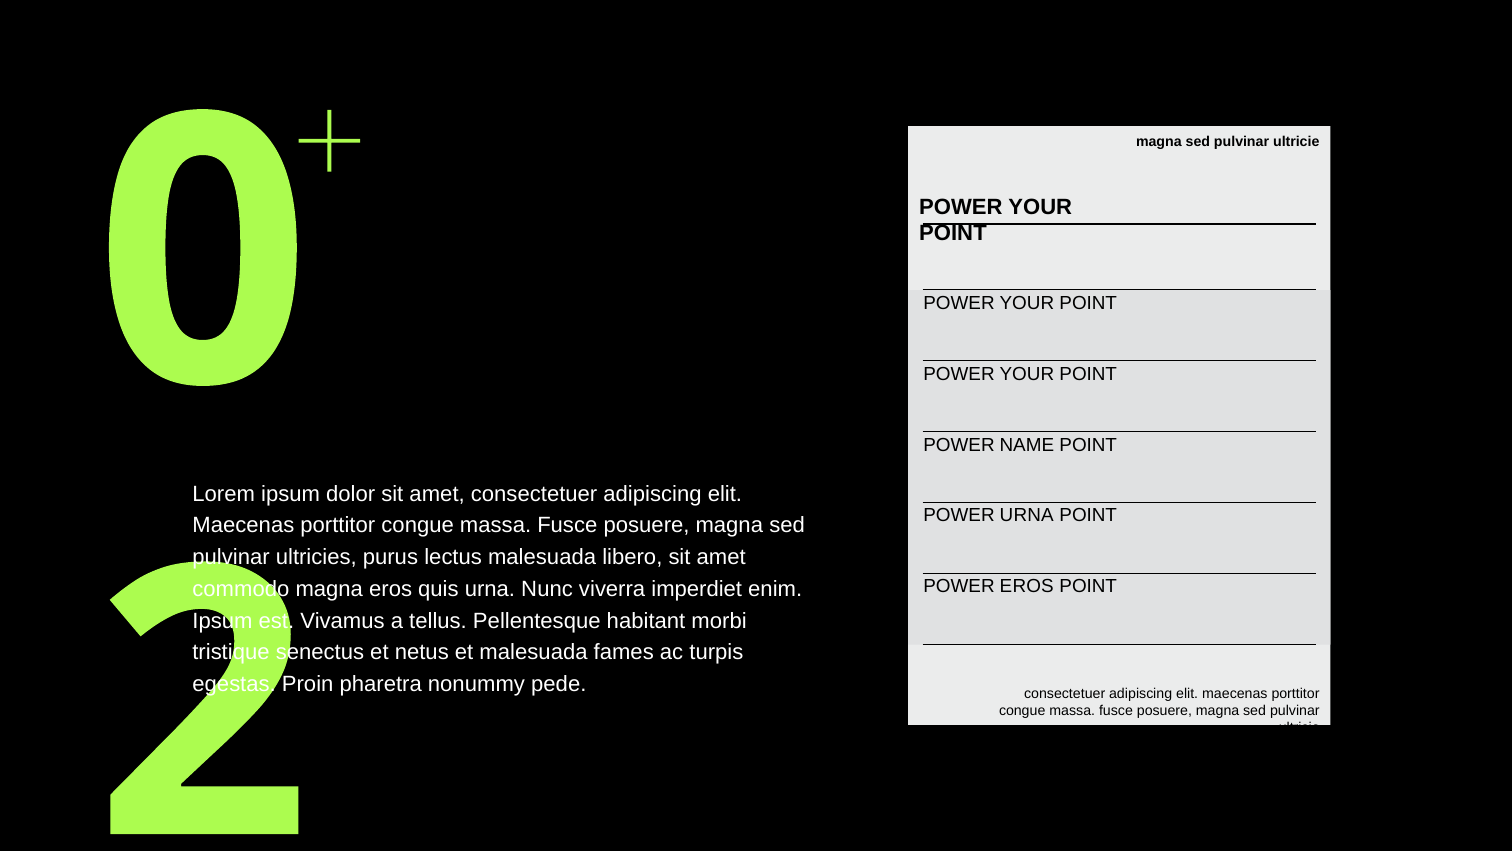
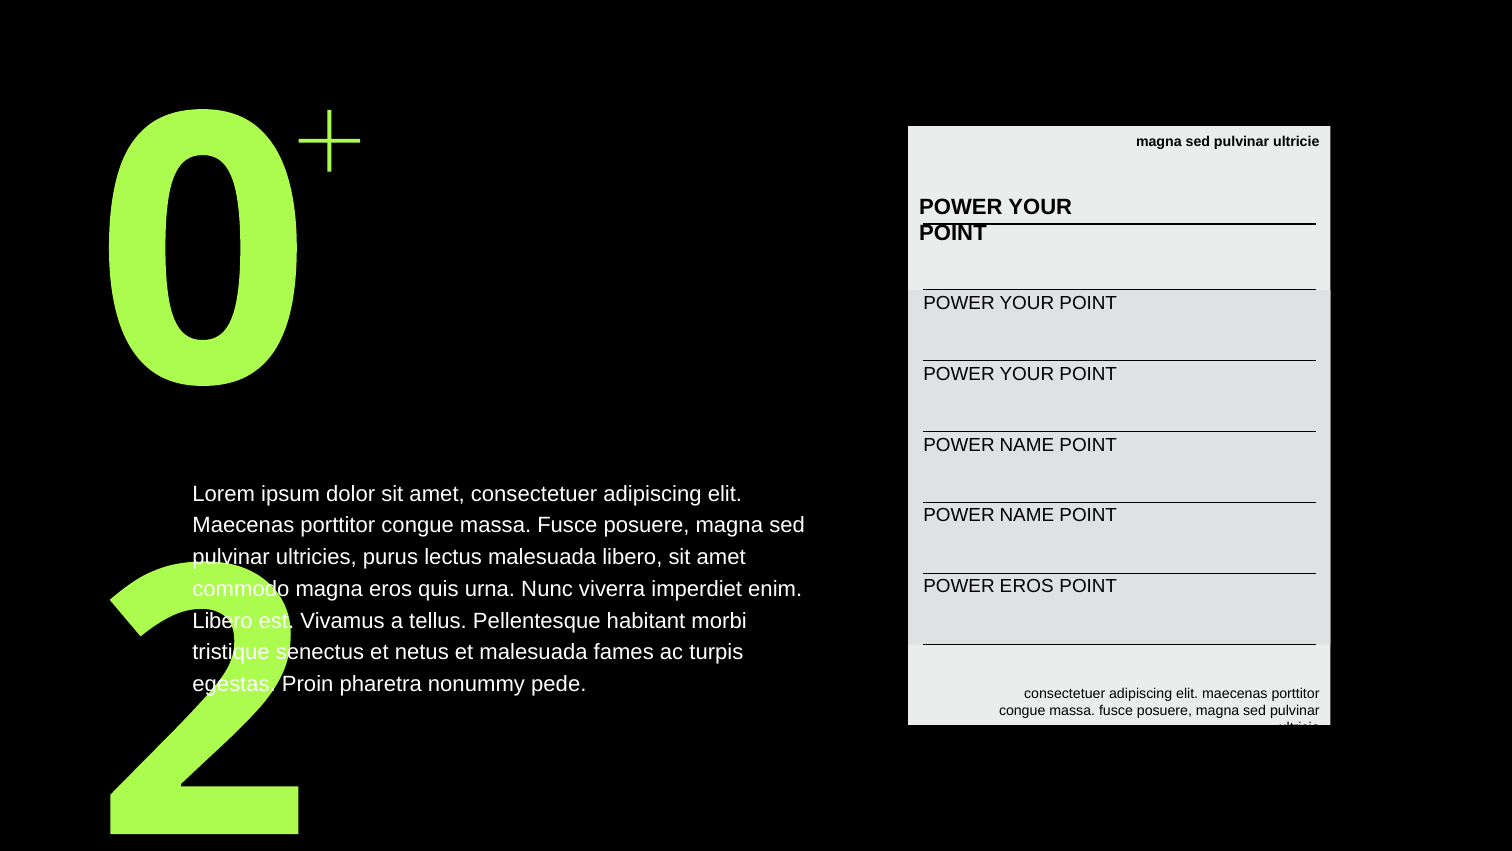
URNA at (1027, 515): URNA -> NAME
Ipsum at (222, 621): Ipsum -> Libero
